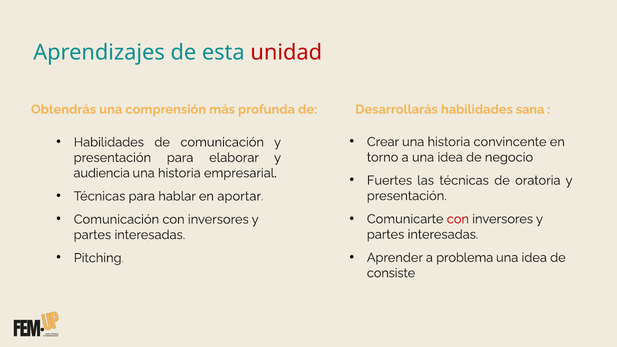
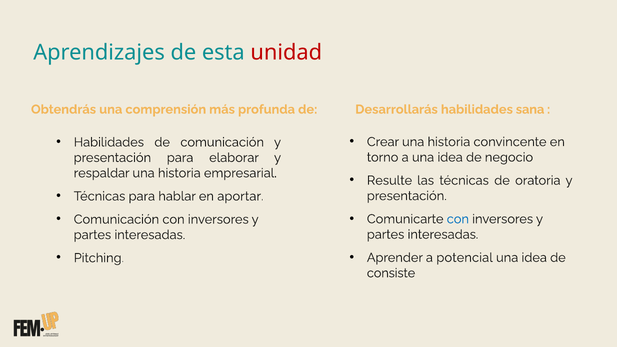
audiencia: audiencia -> respaldar
Fuertes: Fuertes -> Resulte
con at (458, 219) colour: red -> blue
problema: problema -> potencial
